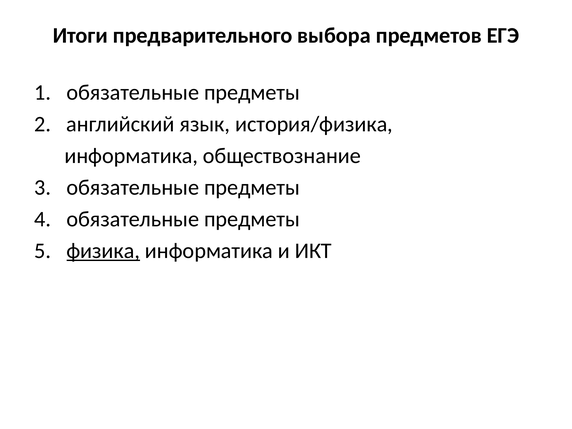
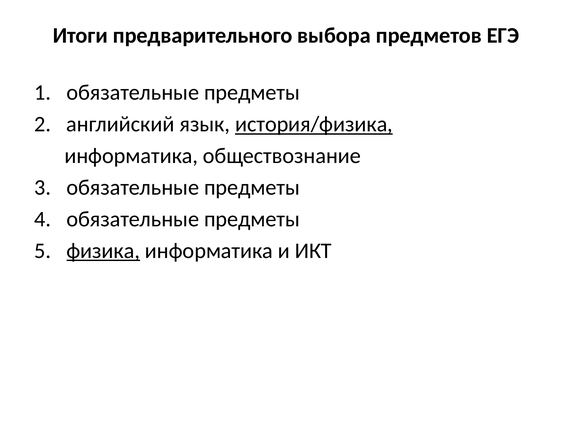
история/физика underline: none -> present
